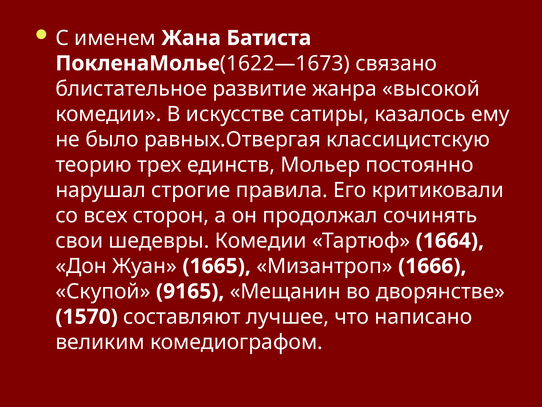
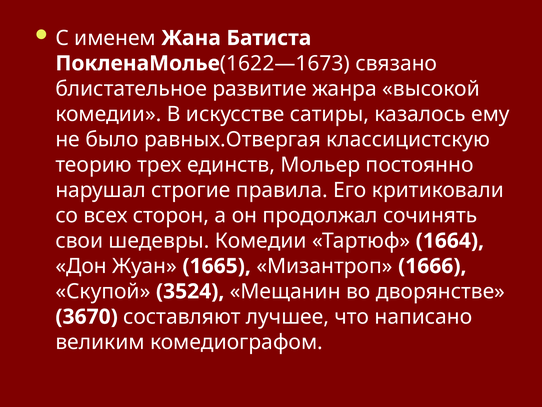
9165: 9165 -> 3524
1570: 1570 -> 3670
